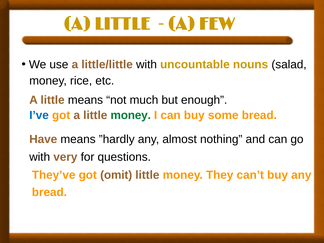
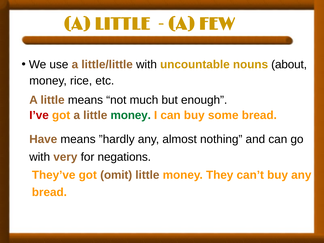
salad: salad -> about
I’ve colour: blue -> red
questions: questions -> negations
